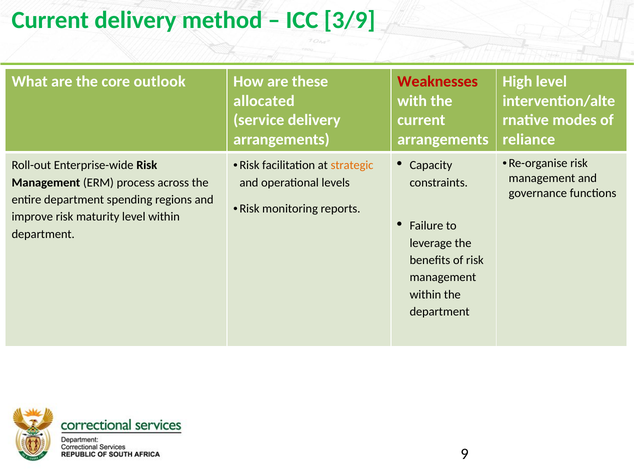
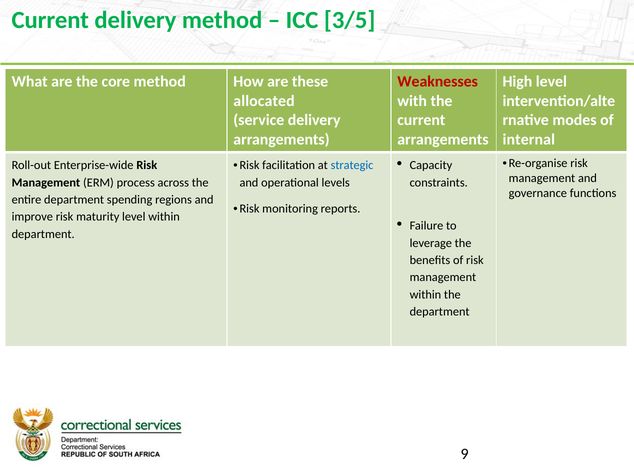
3/9: 3/9 -> 3/5
core outlook: outlook -> method
reliance: reliance -> internal
strategic colour: orange -> blue
